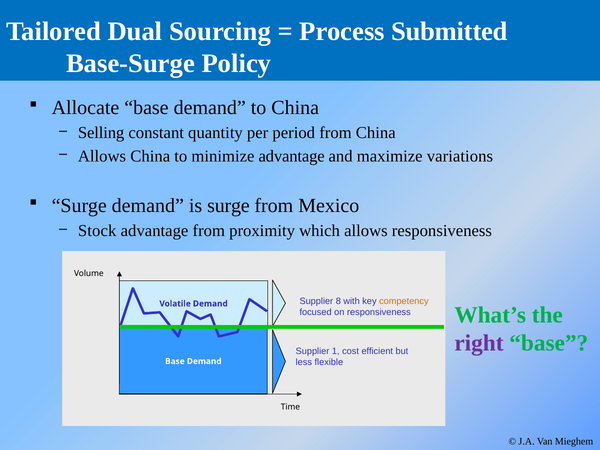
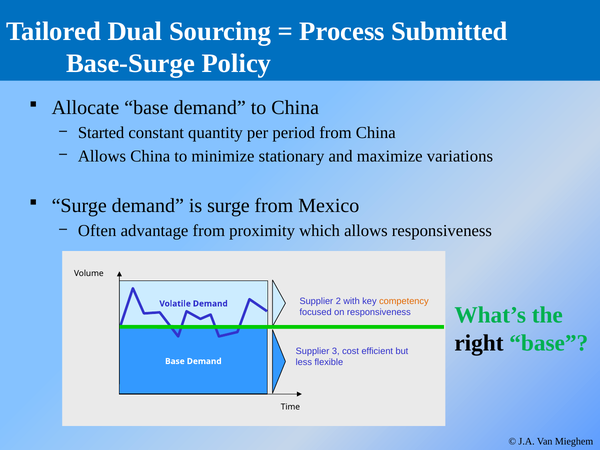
Selling: Selling -> Started
minimize advantage: advantage -> stationary
Stock: Stock -> Often
8: 8 -> 2
right colour: purple -> black
1: 1 -> 3
